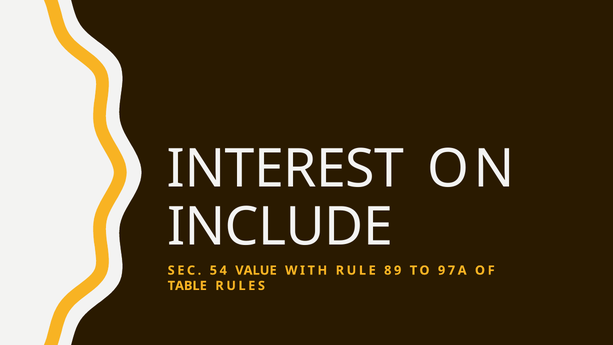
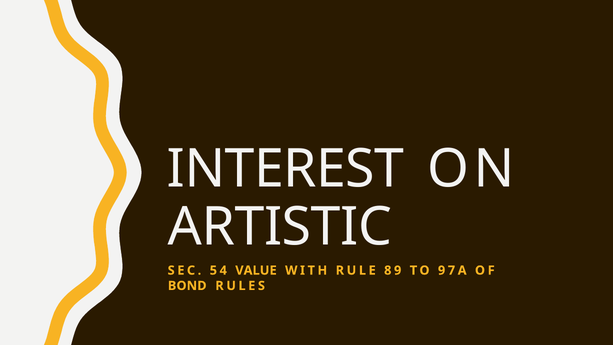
INCLUDE: INCLUDE -> ARTISTIC
TABLE: TABLE -> BOND
